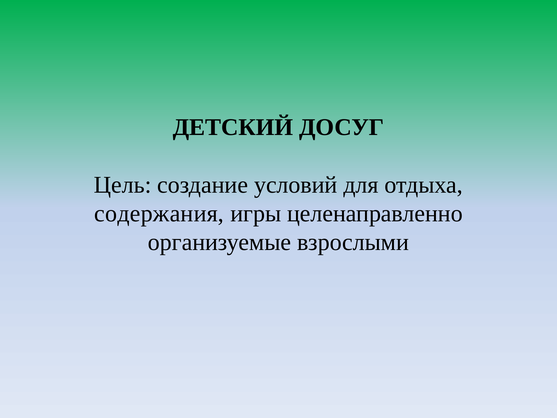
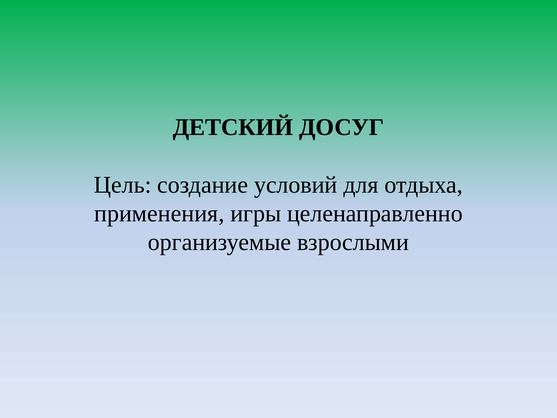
содержания: содержания -> применения
